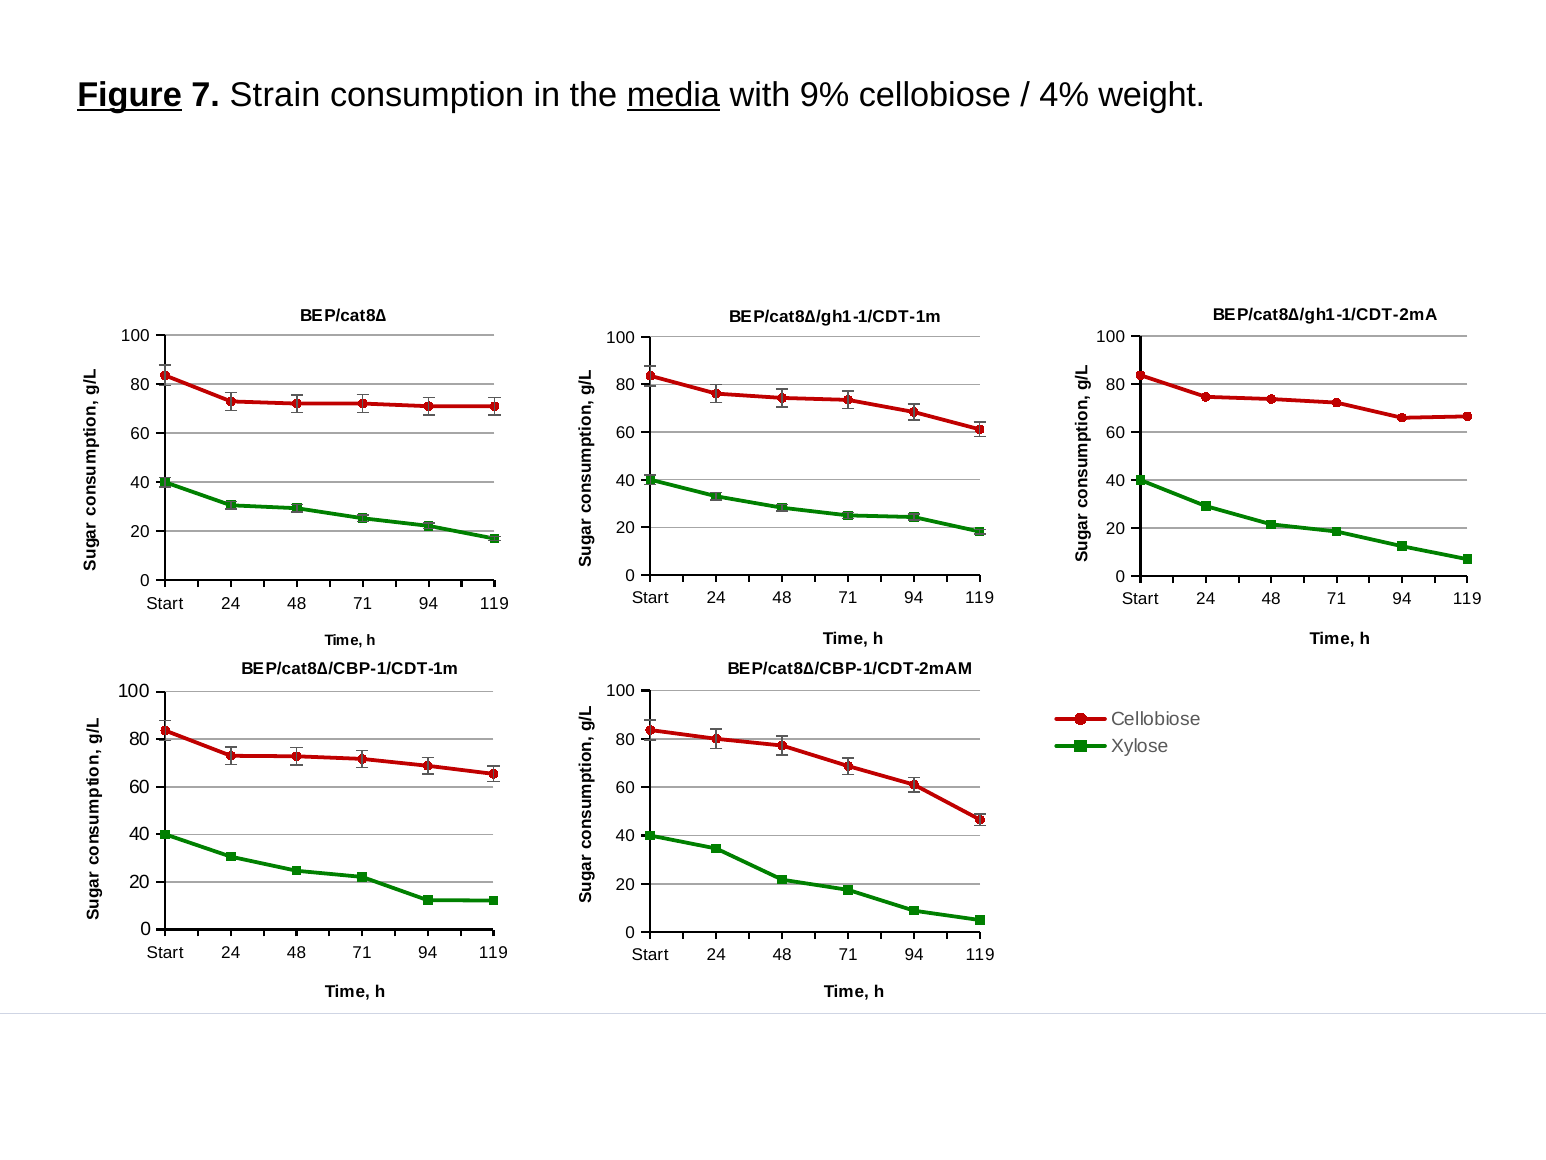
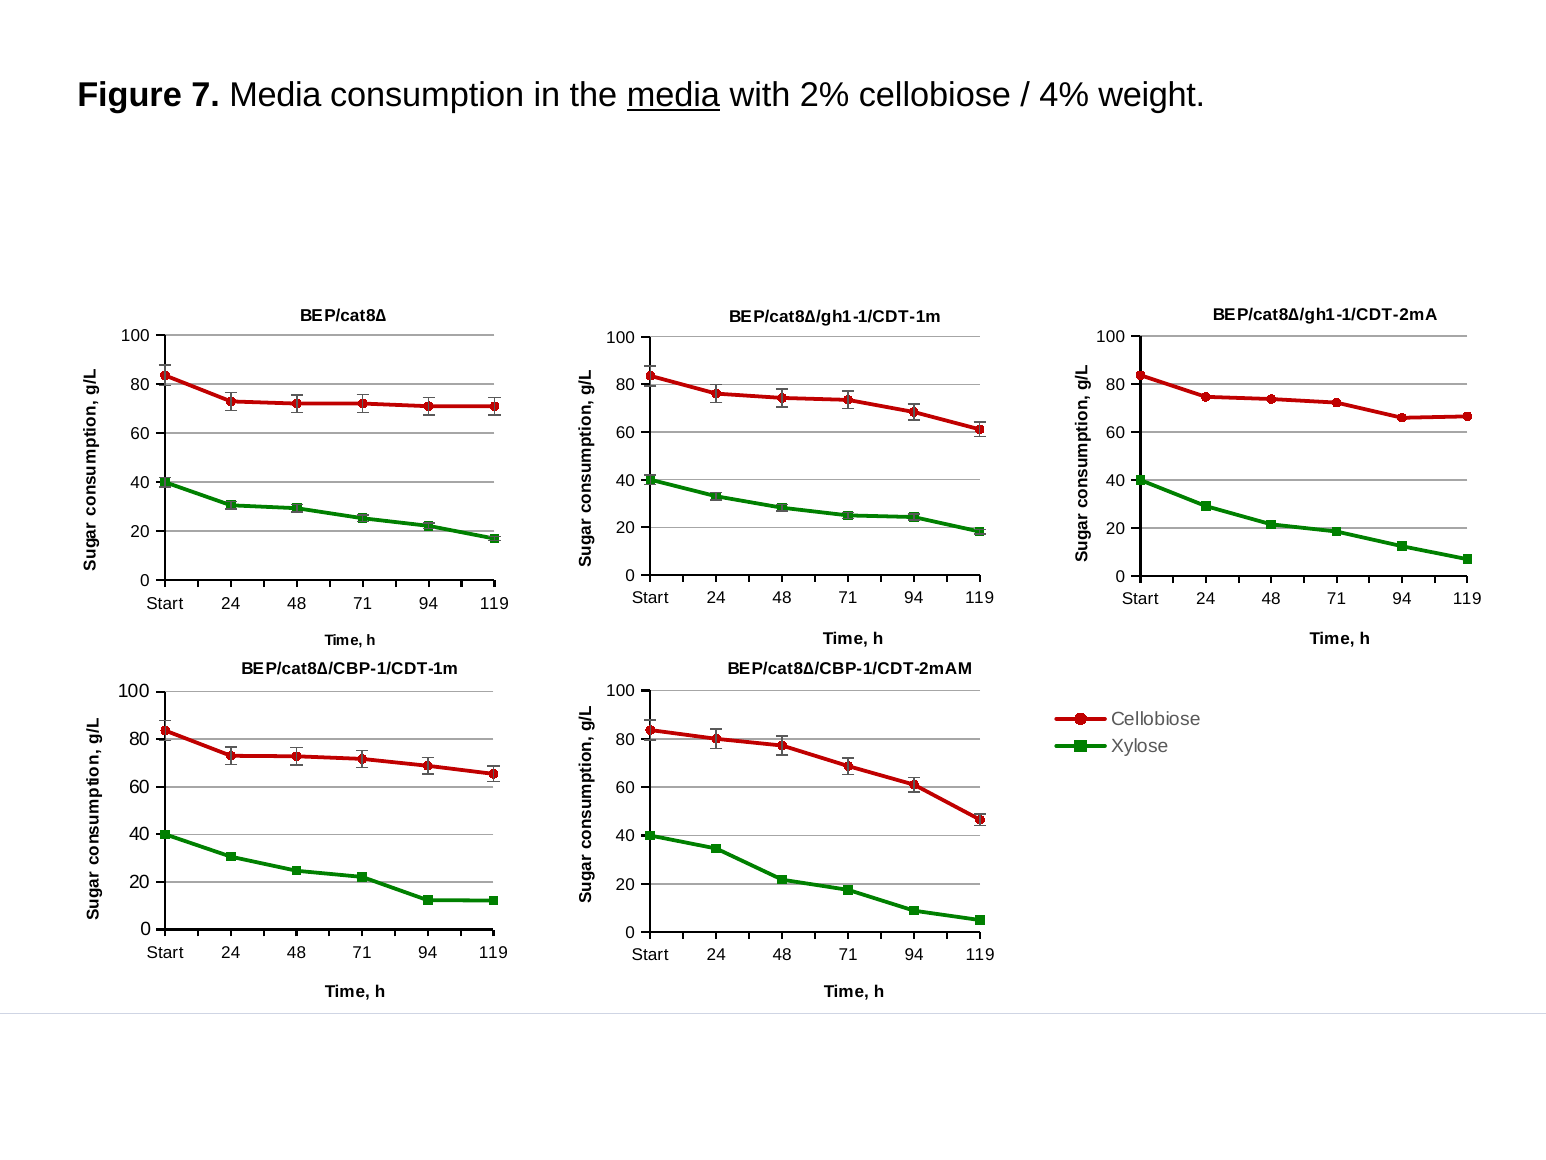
Figure underline: present -> none
7 Strain: Strain -> Media
9%: 9% -> 2%
